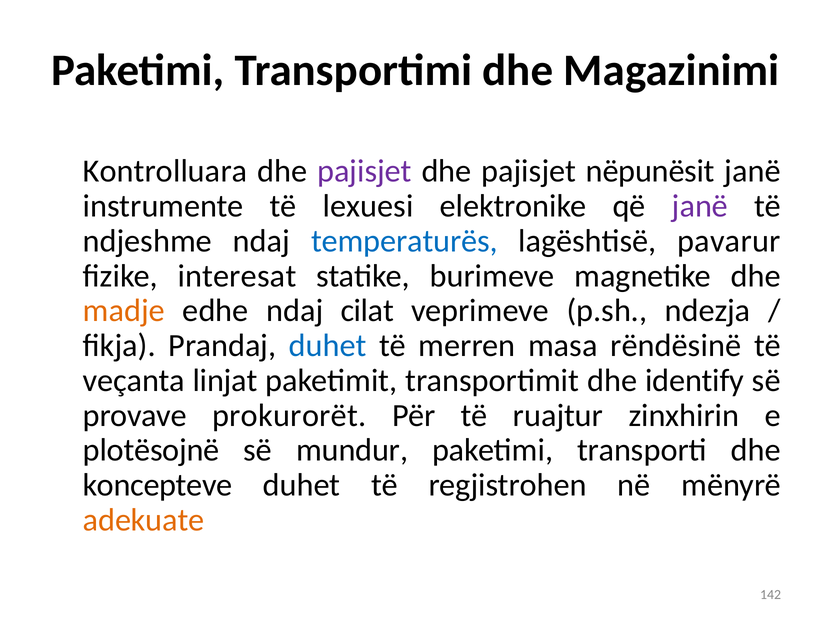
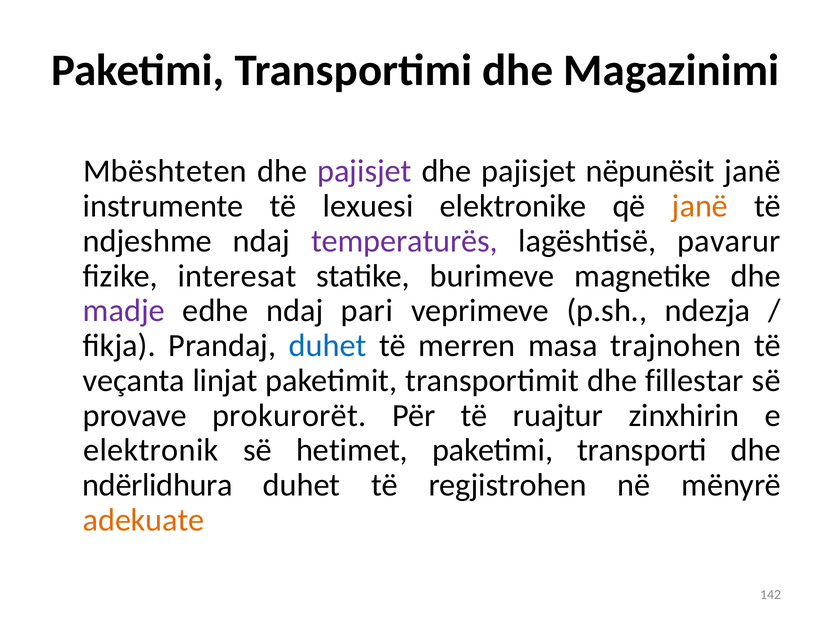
Kontrolluara: Kontrolluara -> Mbështeten
janë at (700, 206) colour: purple -> orange
temperaturës colour: blue -> purple
madje colour: orange -> purple
cilat: cilat -> pari
rëndësinë: rëndësinë -> trajnohen
identify: identify -> fillestar
plotësojnë: plotësojnë -> elektronik
mundur: mundur -> hetimet
koncepteve: koncepteve -> ndërlidhura
